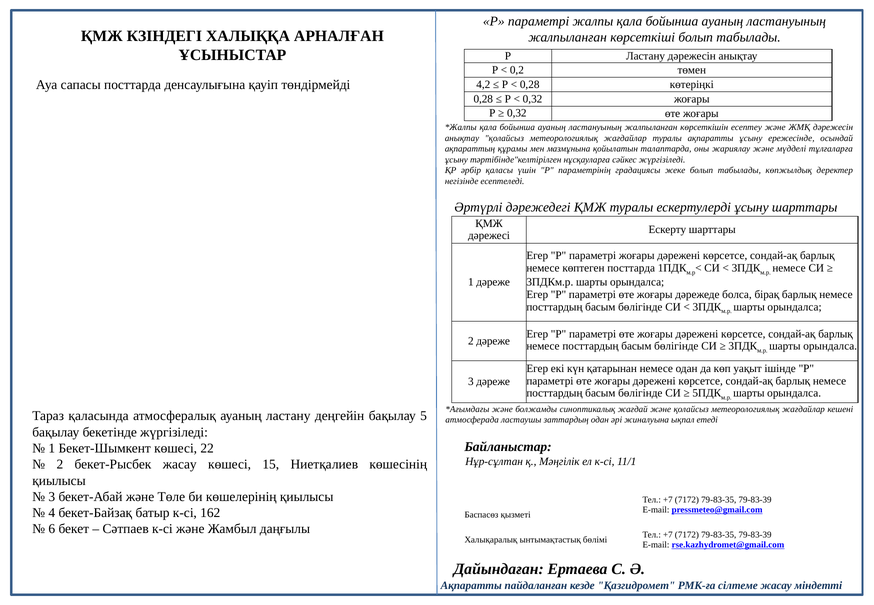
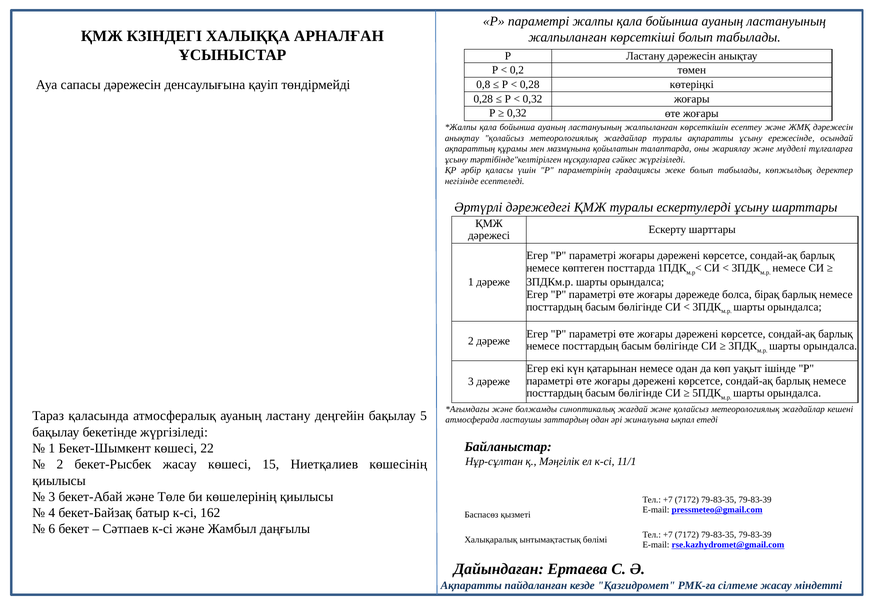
сапасы посттарда: посттарда -> дәрежесін
4,2: 4,2 -> 0,8
